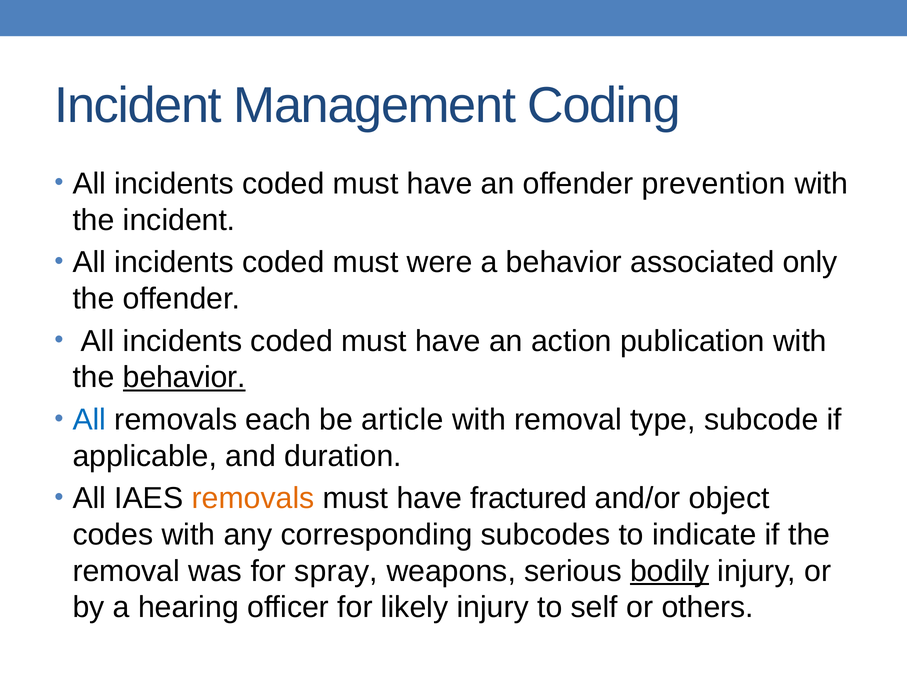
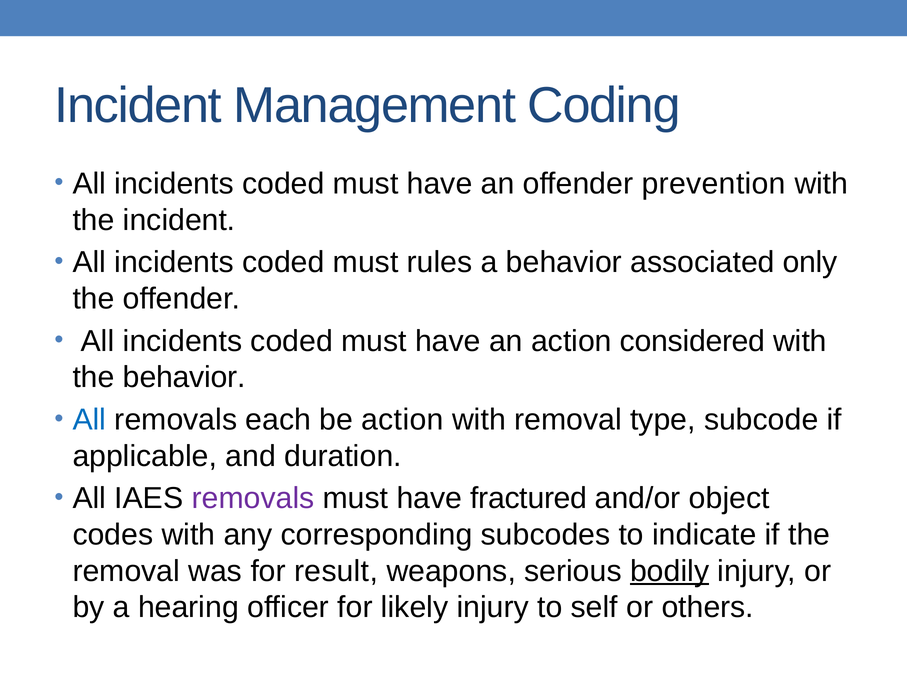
were: were -> rules
publication: publication -> considered
behavior at (184, 377) underline: present -> none
be article: article -> action
removals at (253, 498) colour: orange -> purple
spray: spray -> result
